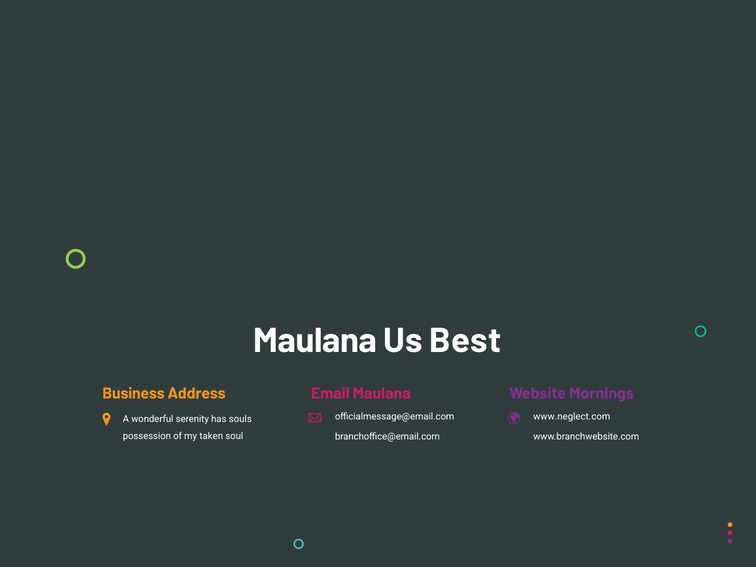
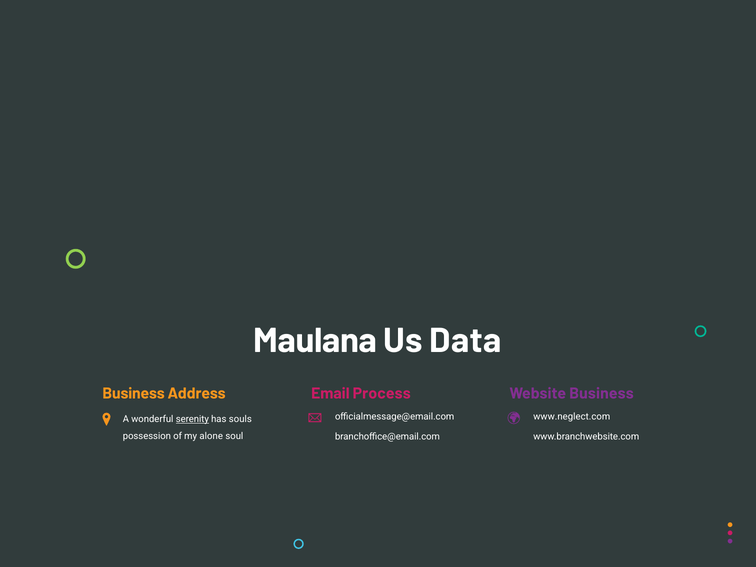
Best: Best -> Data
Email Maulana: Maulana -> Process
Website Mornings: Mornings -> Business
serenity underline: none -> present
taken: taken -> alone
